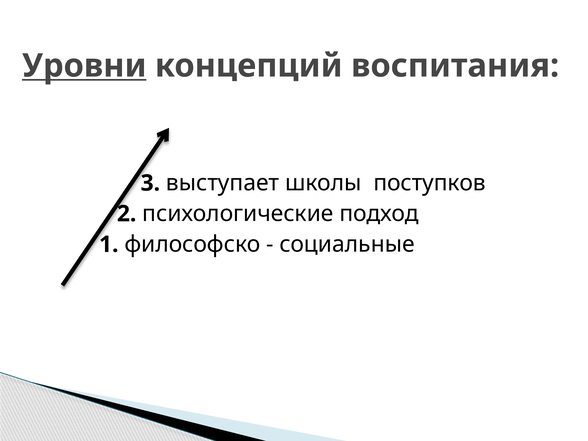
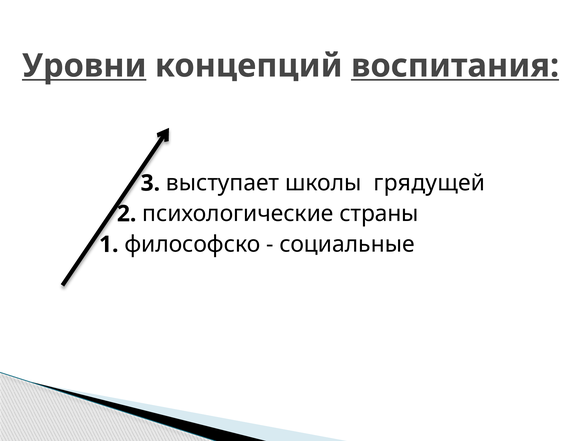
воспитания underline: none -> present
поступков: поступков -> грядущей
подход: подход -> страны
